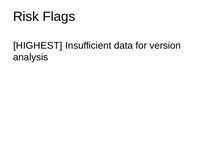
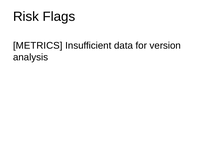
HIGHEST: HIGHEST -> METRICS
